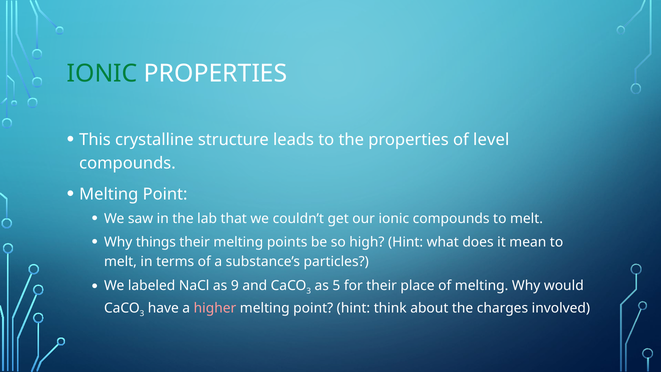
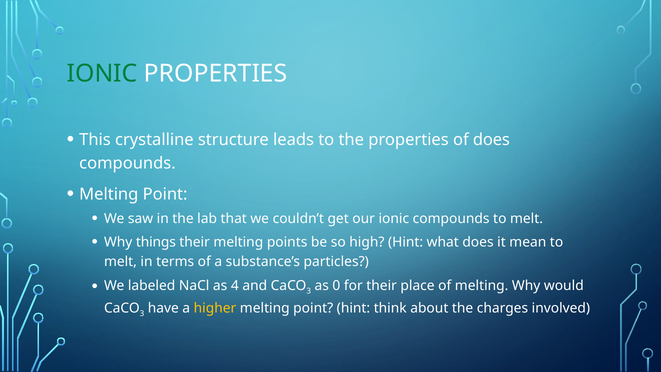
of level: level -> does
9: 9 -> 4
5: 5 -> 0
higher colour: pink -> yellow
